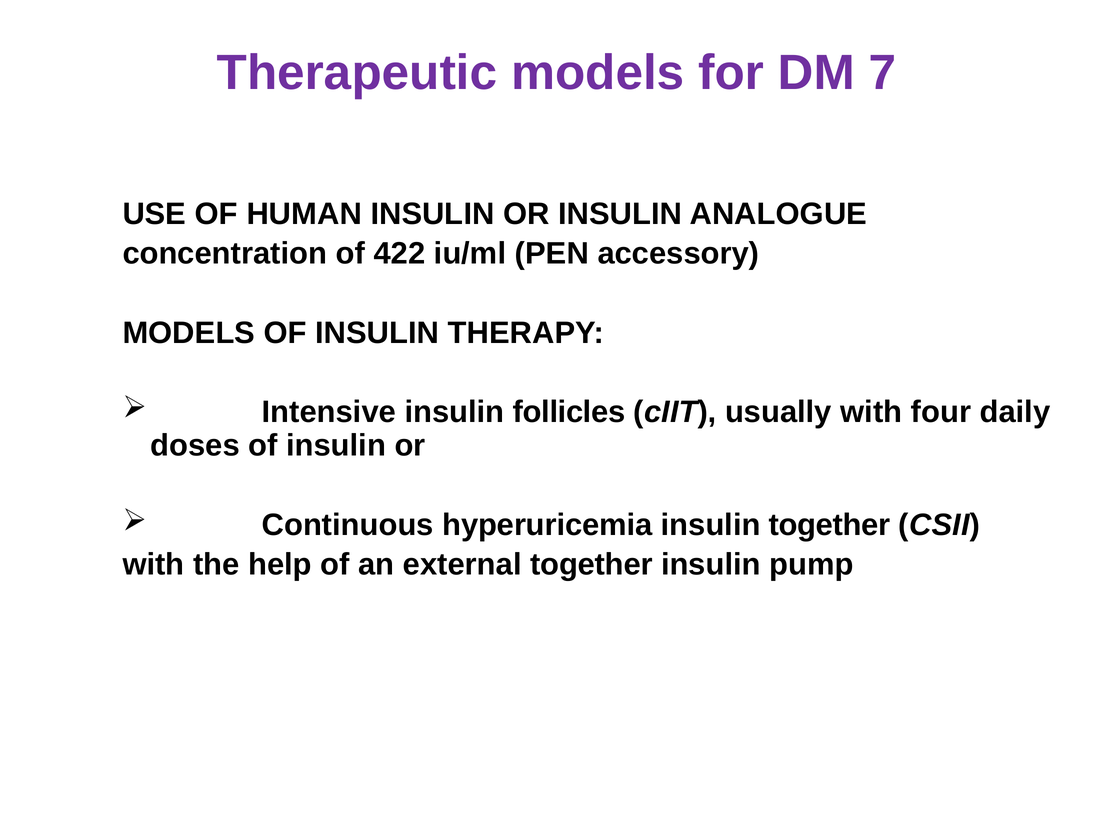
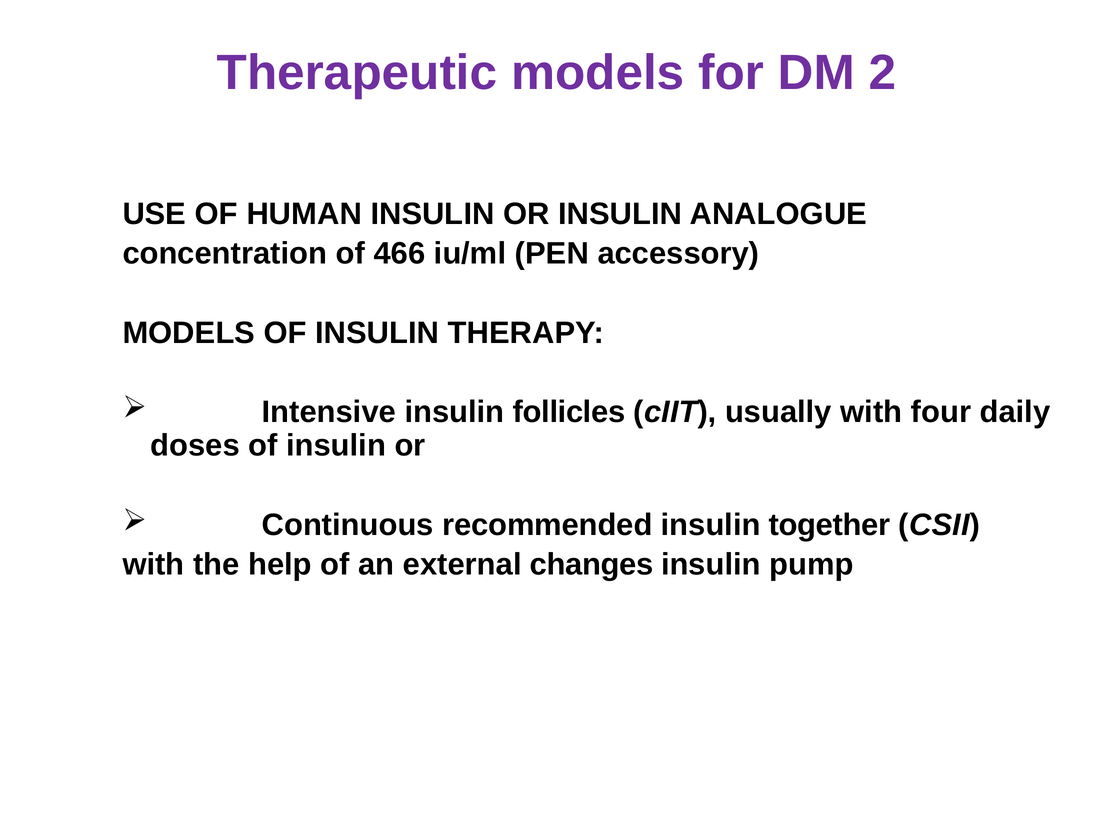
7: 7 -> 2
422: 422 -> 466
hyperuricemia: hyperuricemia -> recommended
external together: together -> changes
